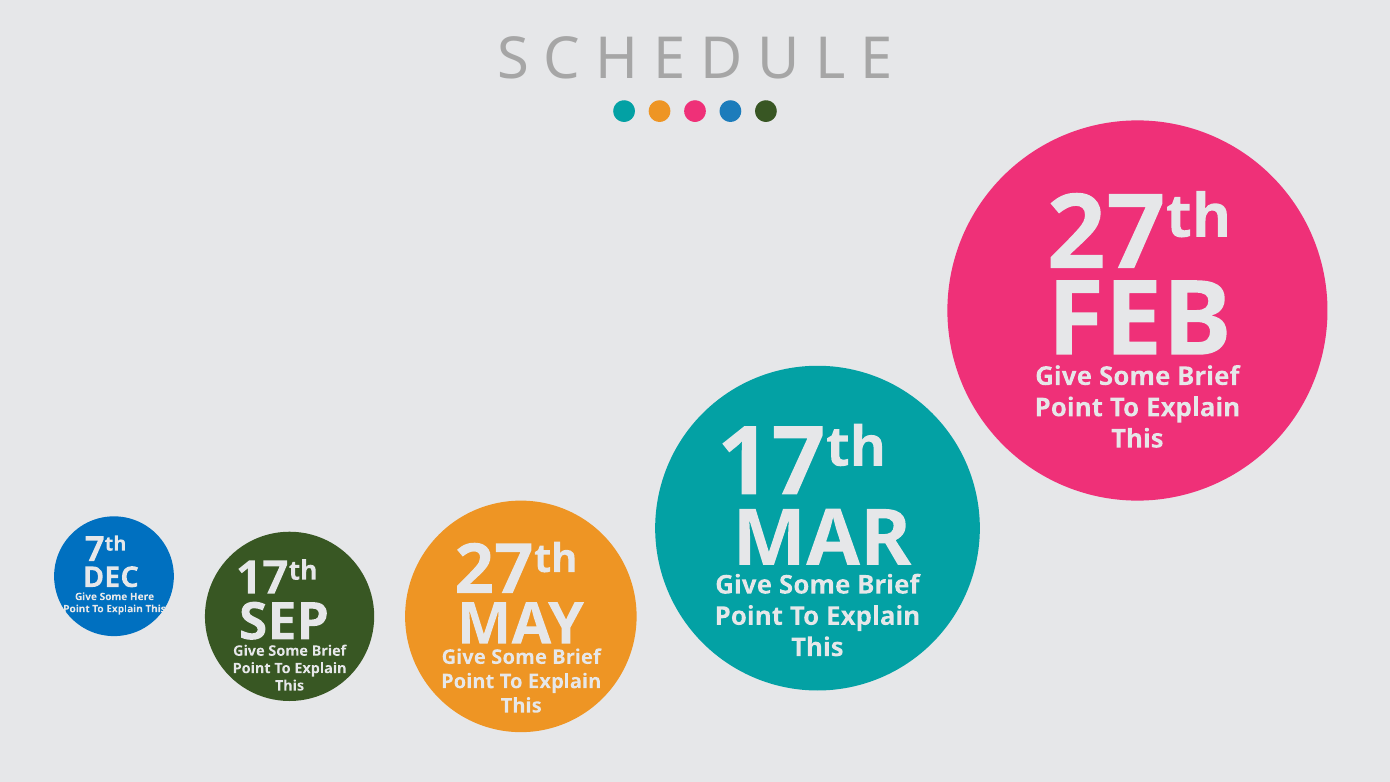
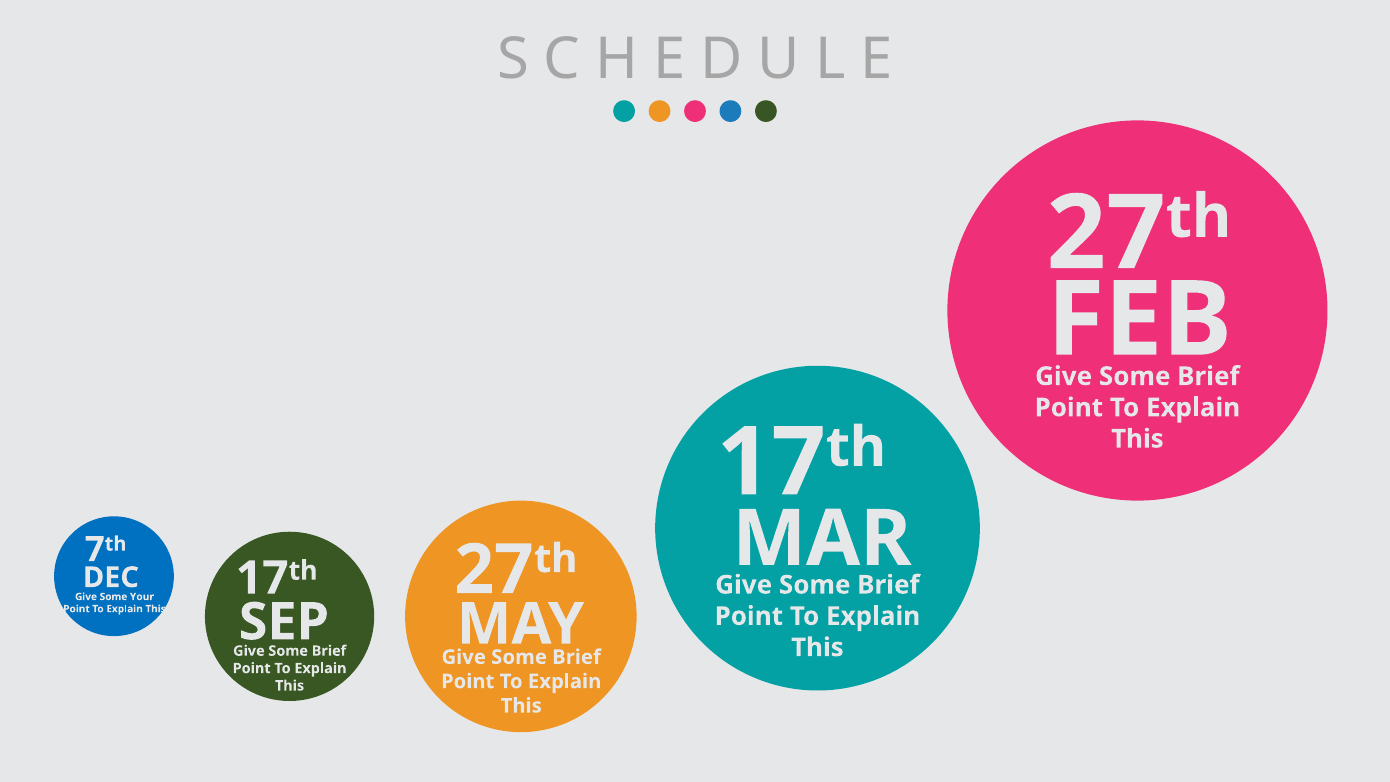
Here: Here -> Your
